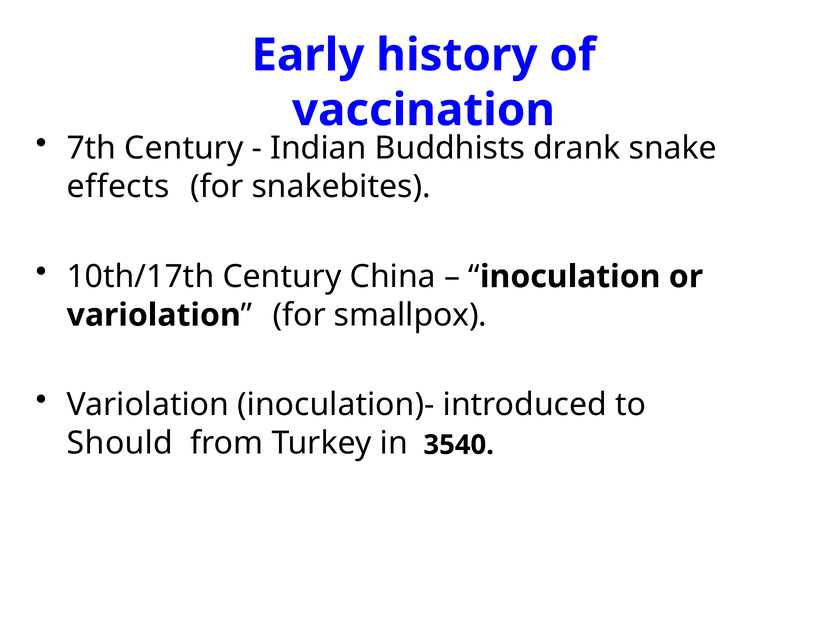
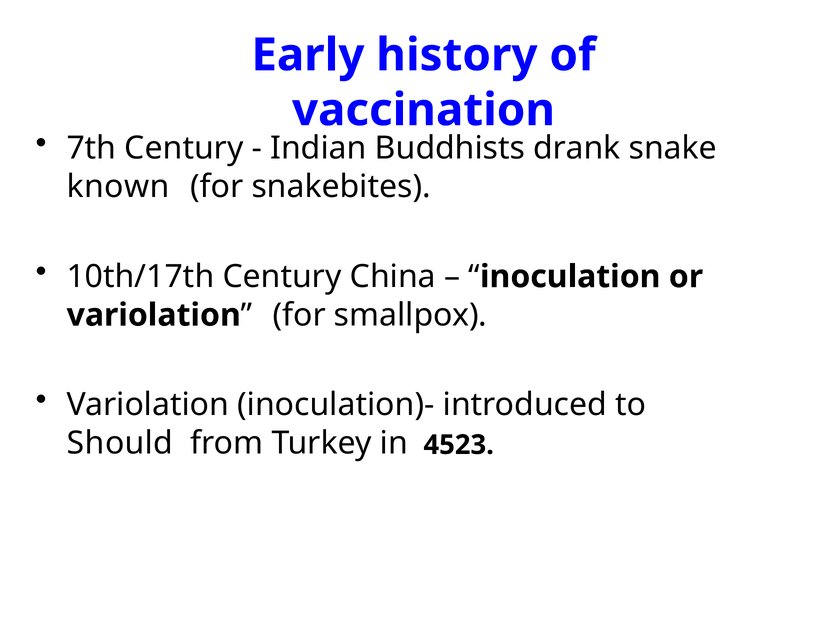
effects: effects -> known
3540: 3540 -> 4523
